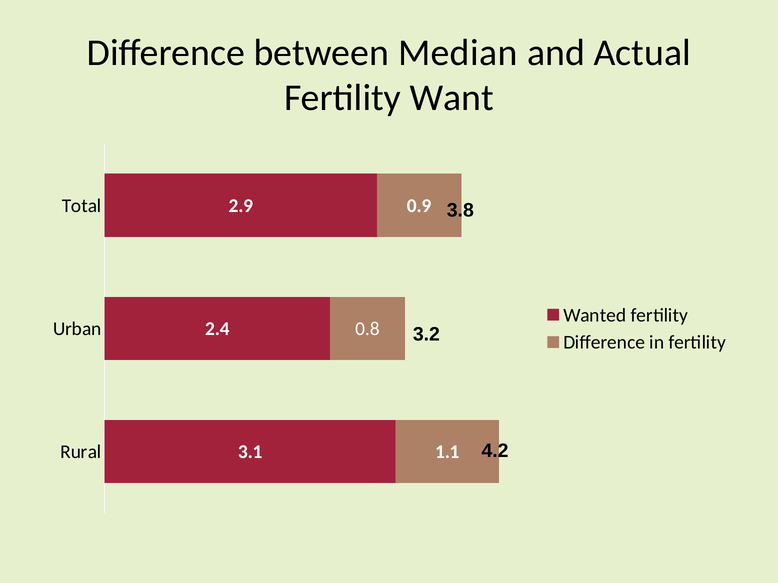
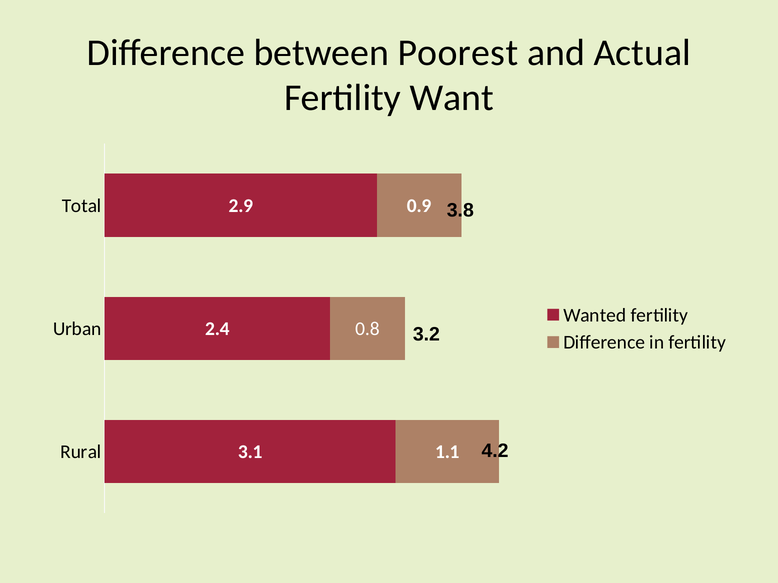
Median: Median -> Poorest
